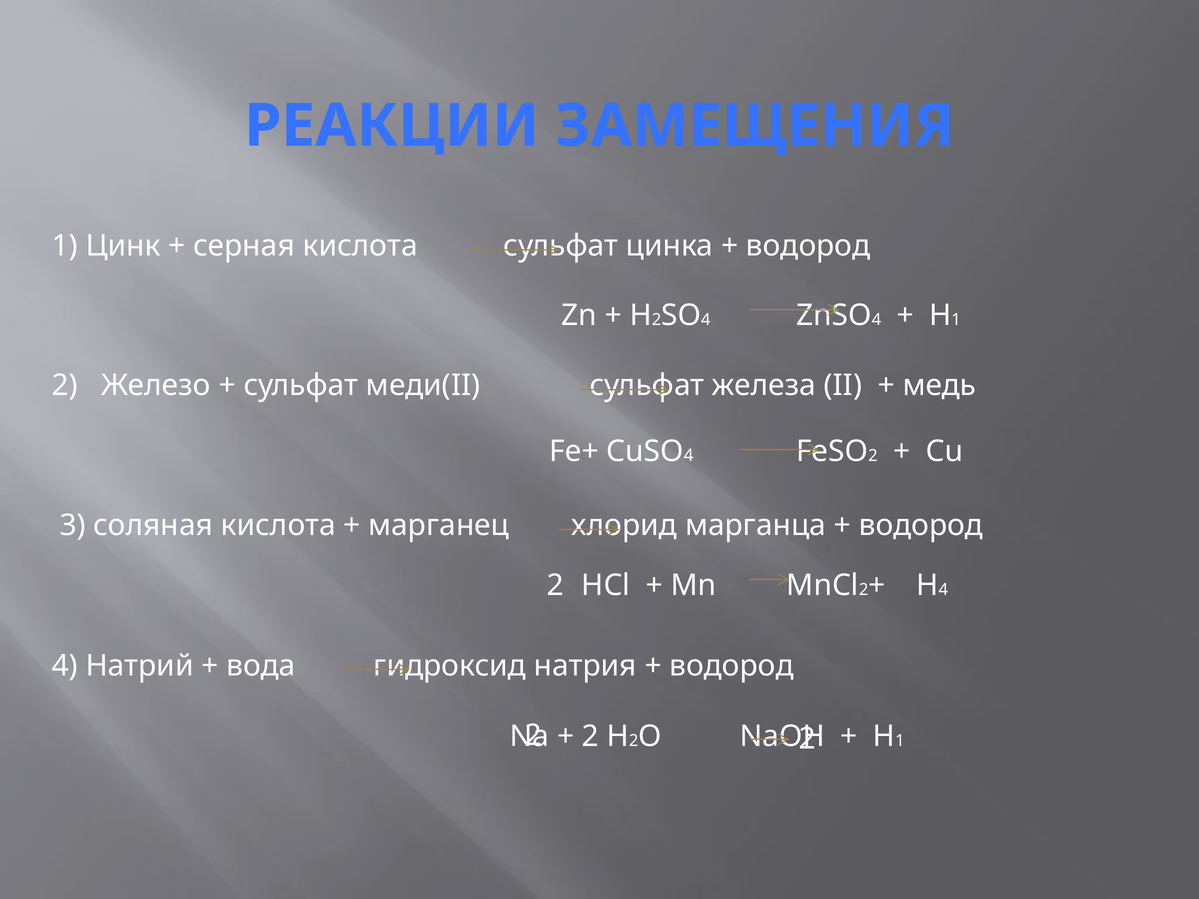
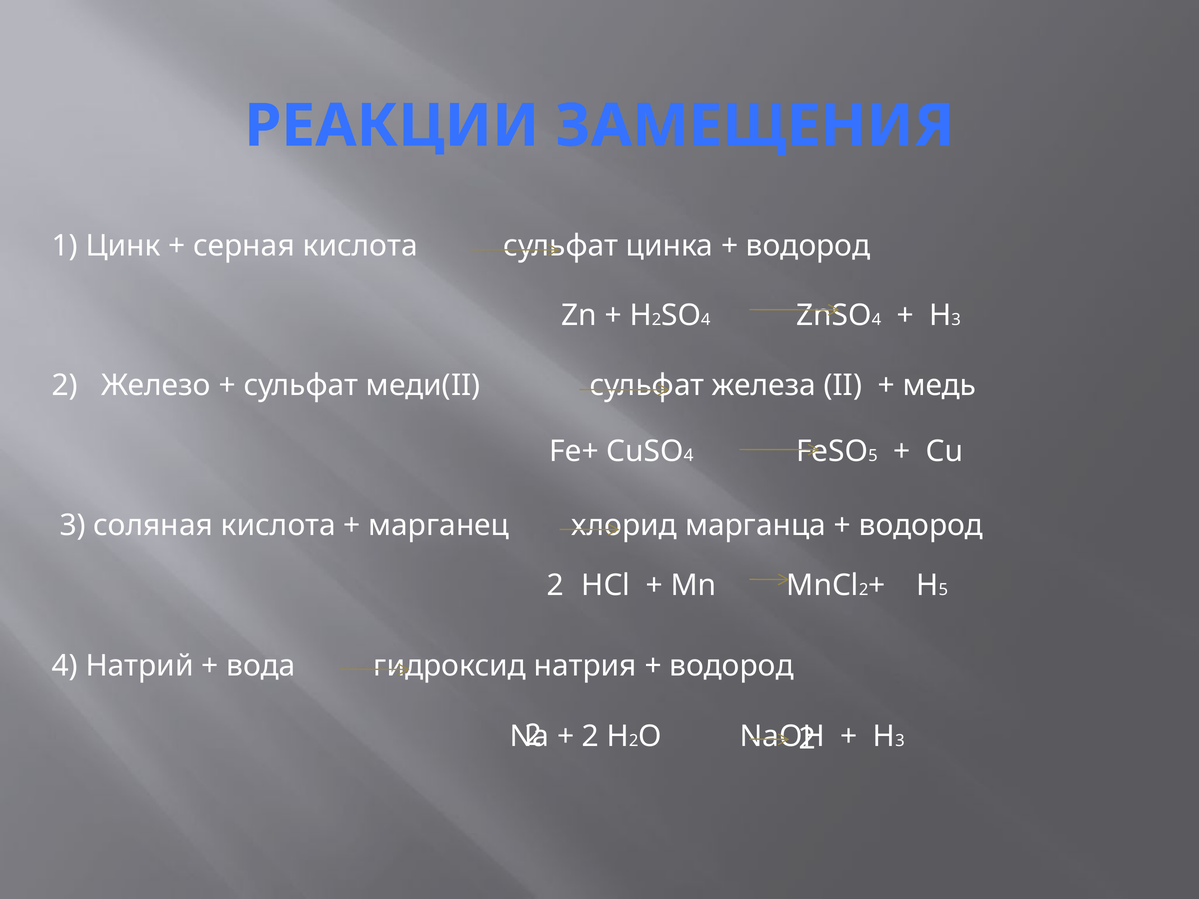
1 at (956, 320): 1 -> 3
2 at (873, 456): 2 -> 5
4 at (943, 590): 4 -> 5
1 at (900, 741): 1 -> 3
